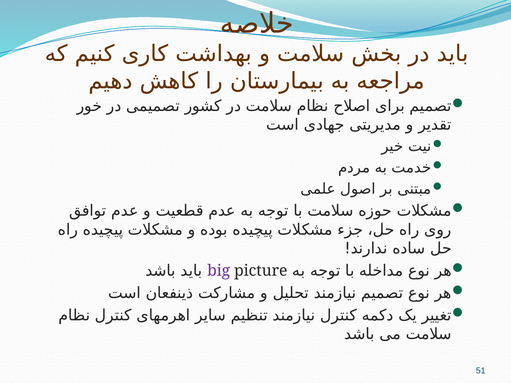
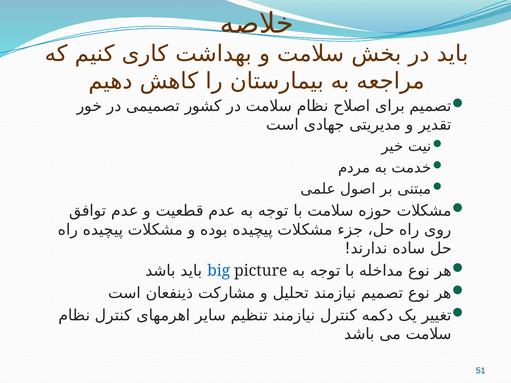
big colour: purple -> blue
